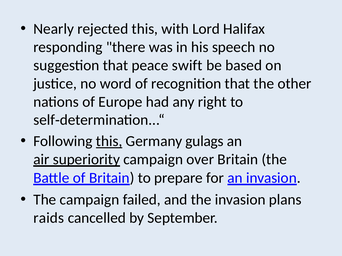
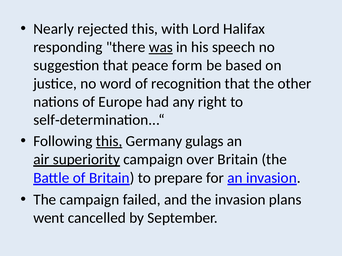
was underline: none -> present
swift: swift -> form
raids: raids -> went
